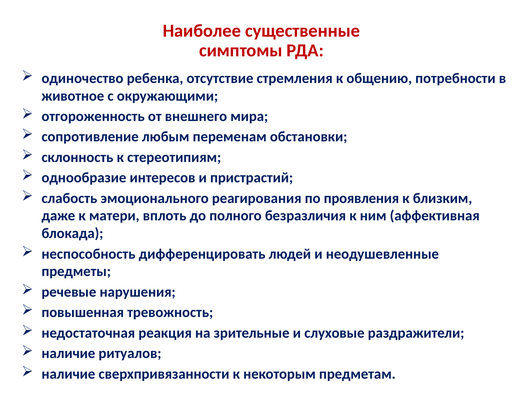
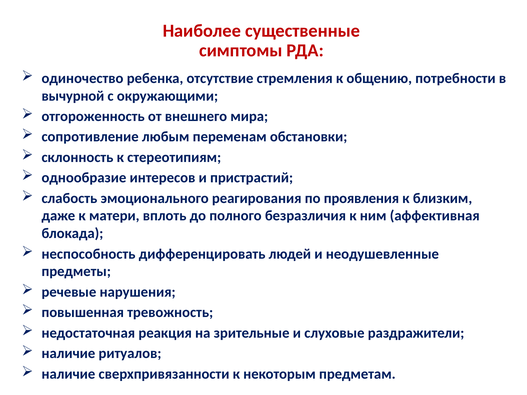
животное: животное -> вычурной
